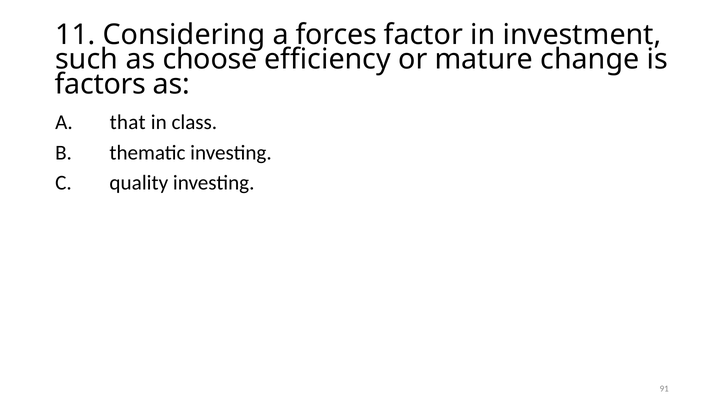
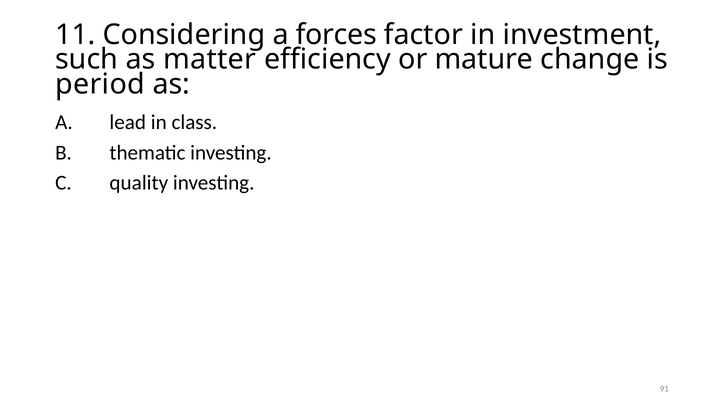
choose: choose -> matter
factors: factors -> period
that: that -> lead
